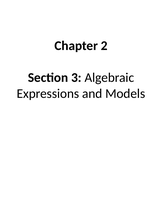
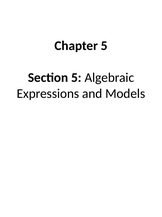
Chapter 2: 2 -> 5
Section 3: 3 -> 5
